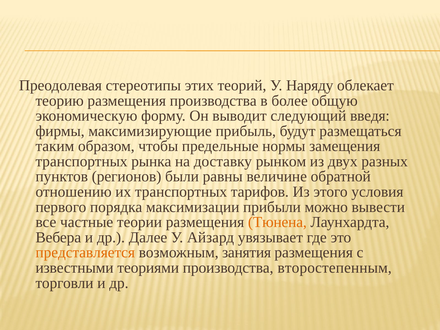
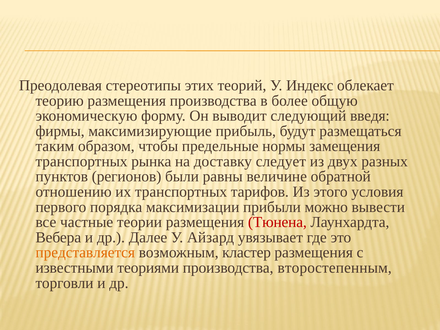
Наряду: Наряду -> Индекс
рынком: рынком -> следует
Тюнена colour: orange -> red
занятия: занятия -> кластер
